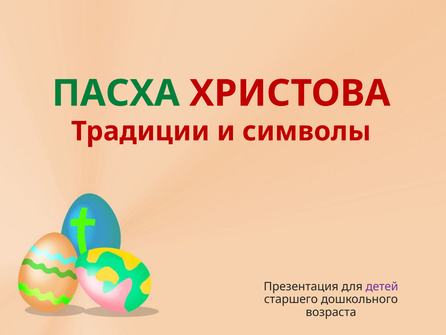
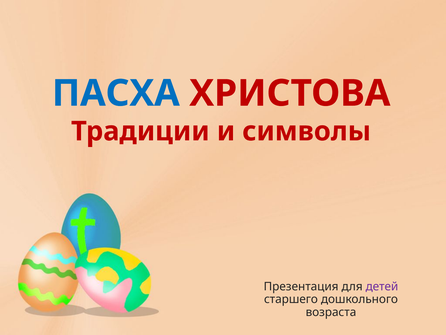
ПАСХА colour: green -> blue
